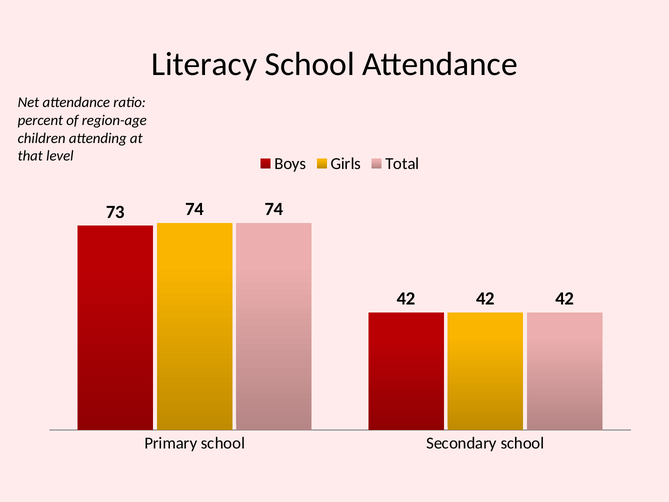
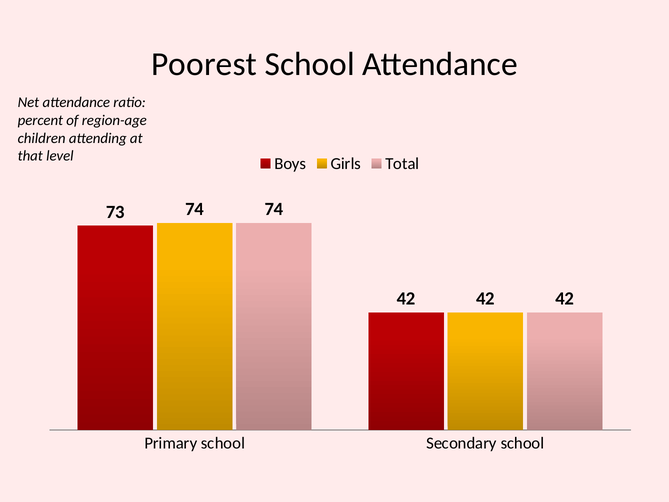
Literacy: Literacy -> Poorest
